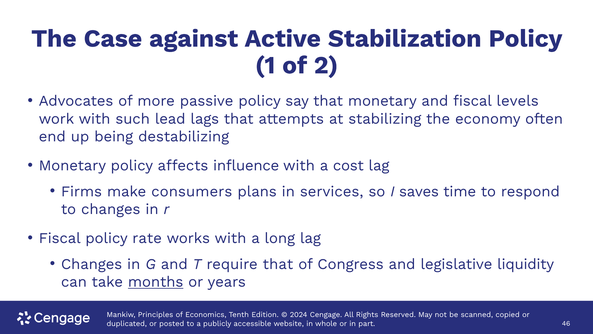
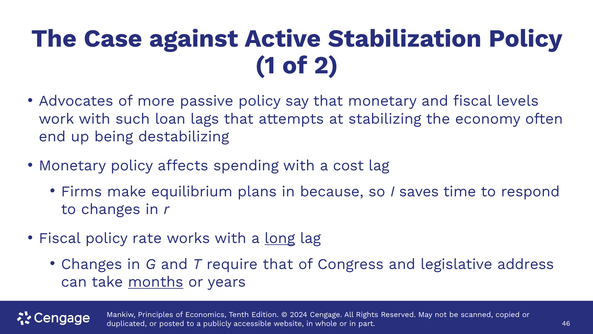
lead: lead -> loan
influence: influence -> spending
consumers: consumers -> equilibrium
services: services -> because
long underline: none -> present
liquidity: liquidity -> address
